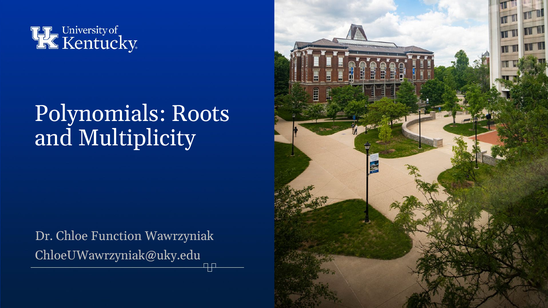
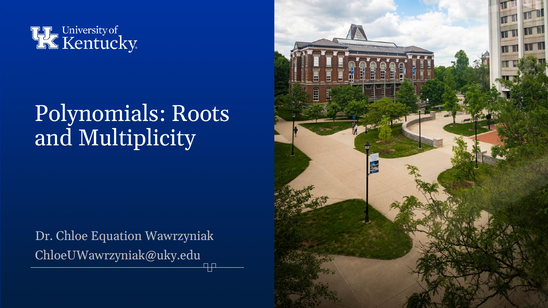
Function: Function -> Equation
